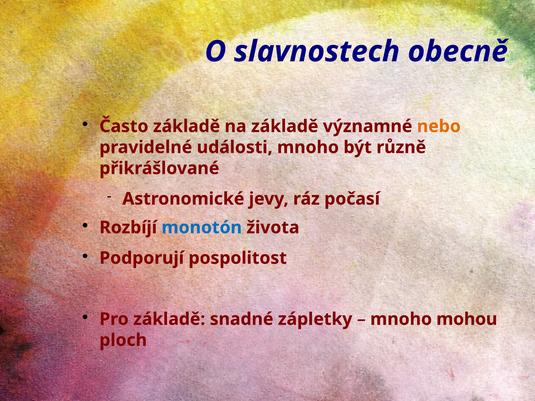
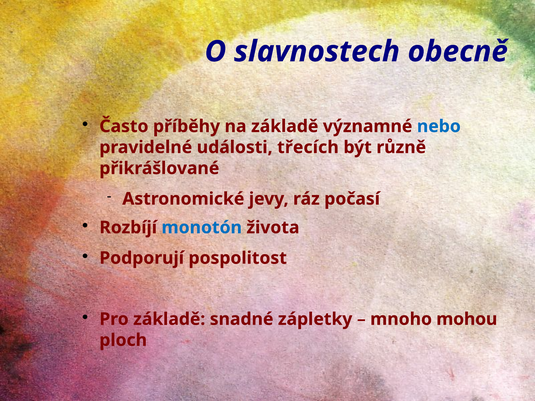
Často základě: základě -> příběhy
nebo colour: orange -> blue
události mnoho: mnoho -> třecích
